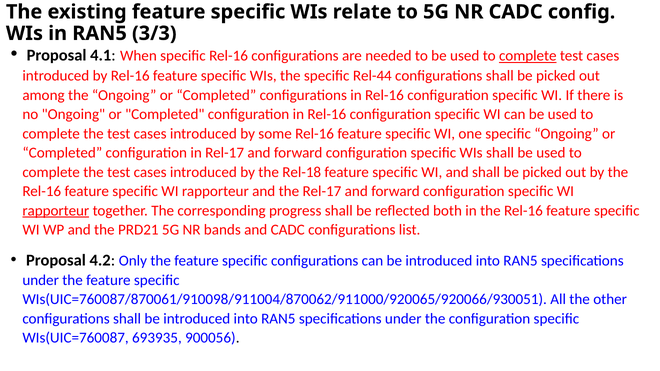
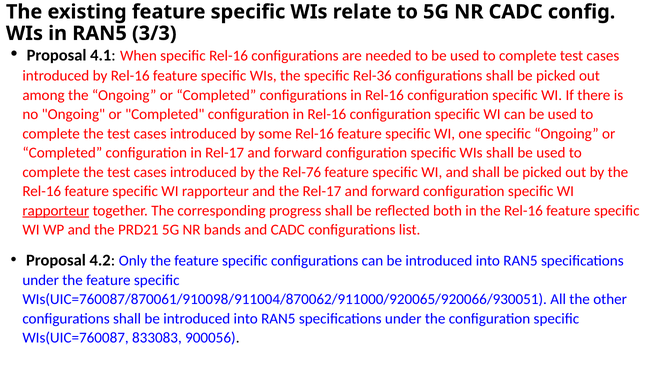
complete at (528, 56) underline: present -> none
Rel-44: Rel-44 -> Rel-36
Rel-18: Rel-18 -> Rel-76
693935: 693935 -> 833083
